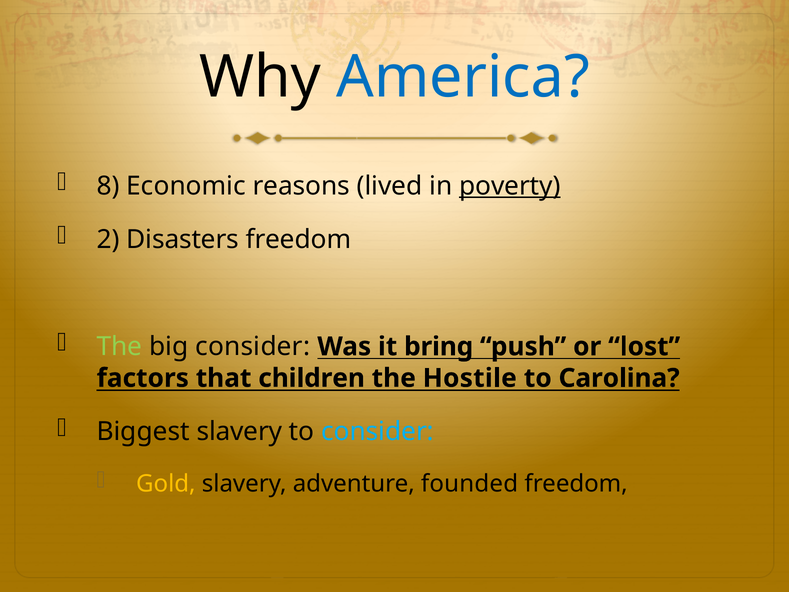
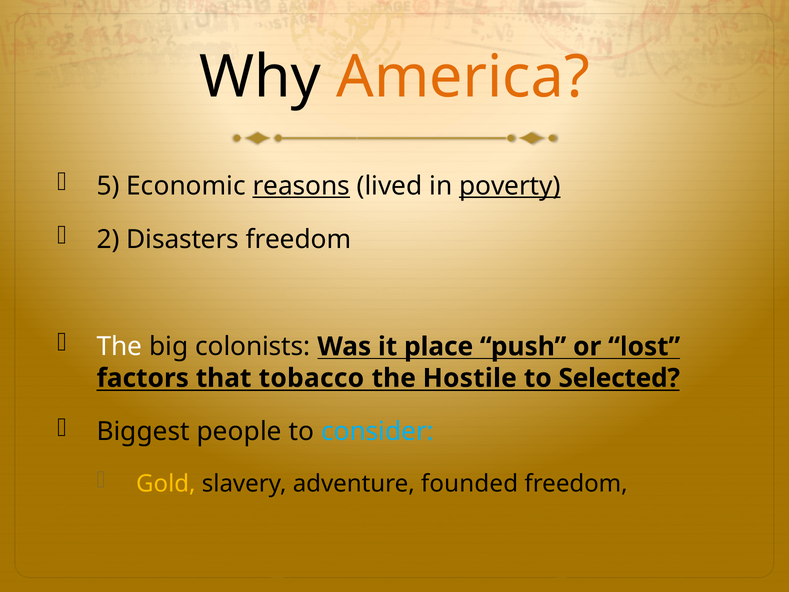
America colour: blue -> orange
8: 8 -> 5
reasons underline: none -> present
The at (119, 346) colour: light green -> white
big consider: consider -> colonists
bring: bring -> place
children: children -> tobacco
Carolina: Carolina -> Selected
Biggest slavery: slavery -> people
